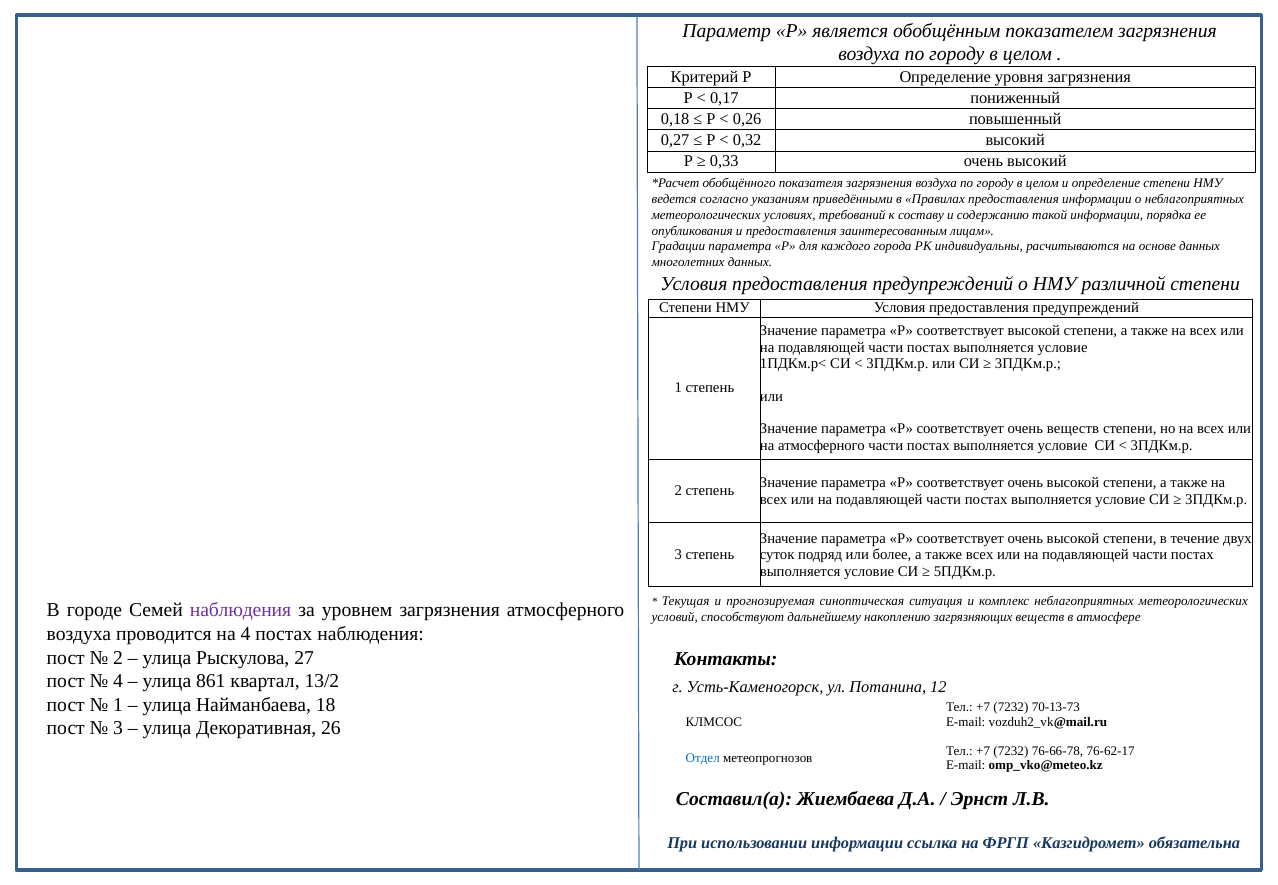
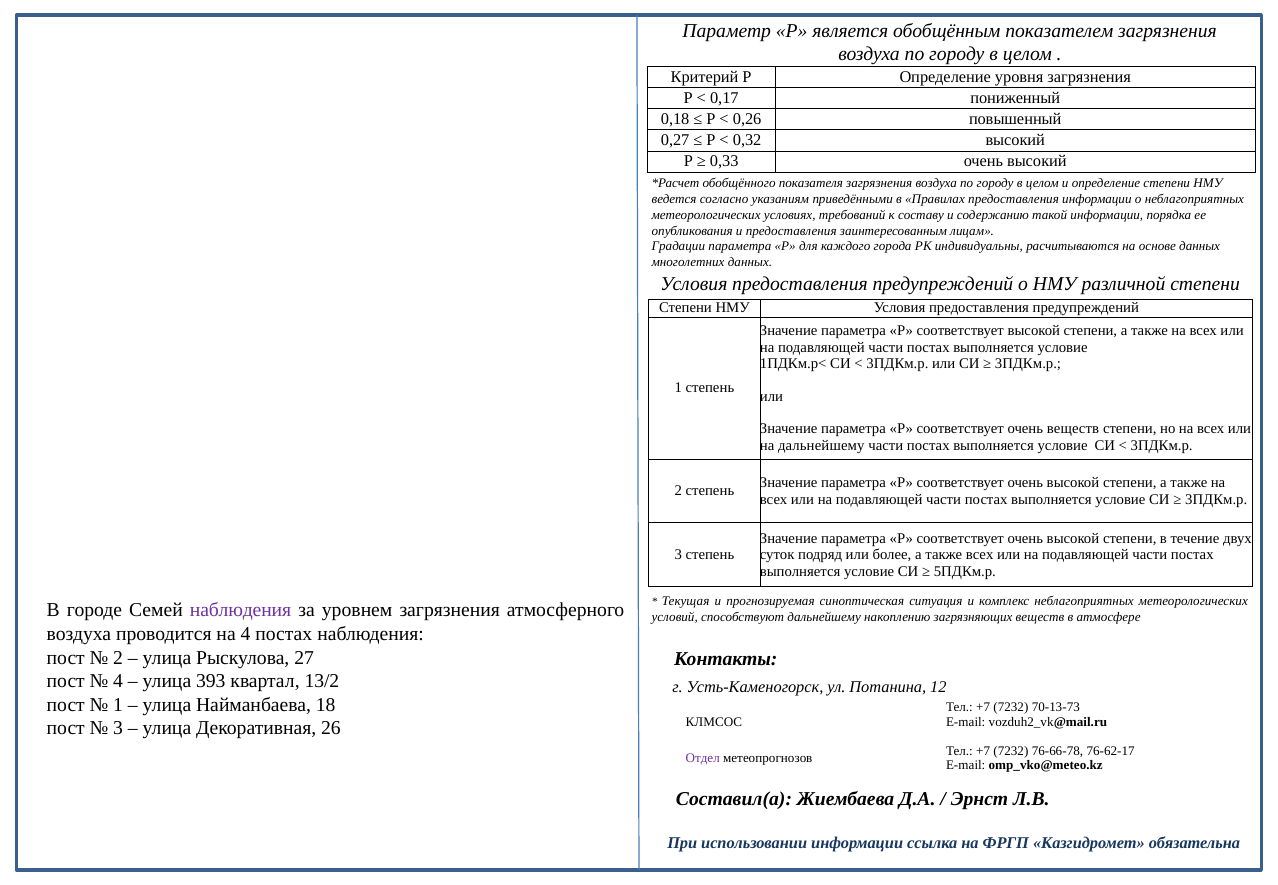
на атмосферного: атмосферного -> дальнейшему
861: 861 -> 393
Отдел colour: blue -> purple
